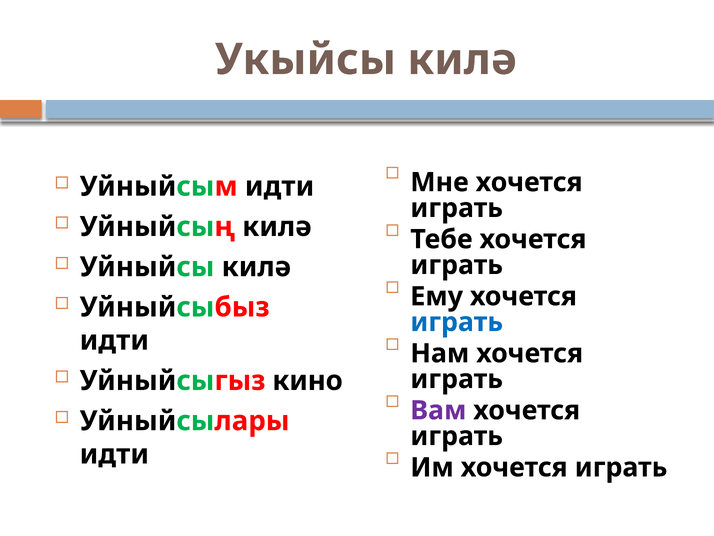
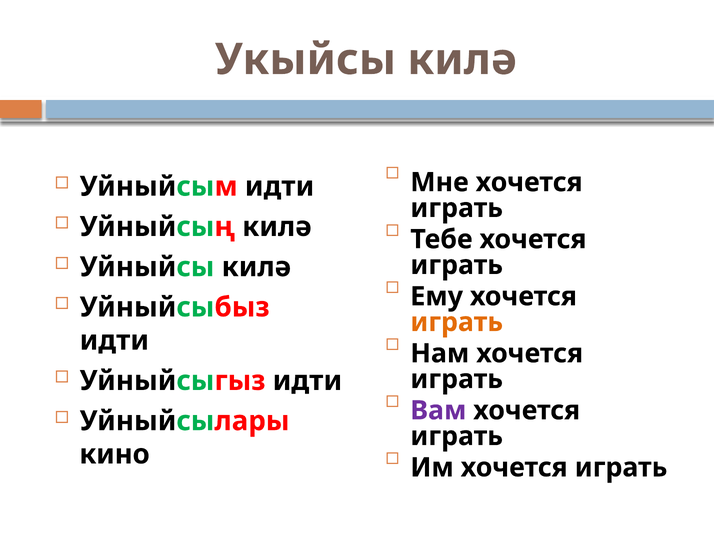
играть at (457, 322) colour: blue -> orange
Уйныйсыгыз кино: кино -> идти
идти at (114, 454): идти -> кино
